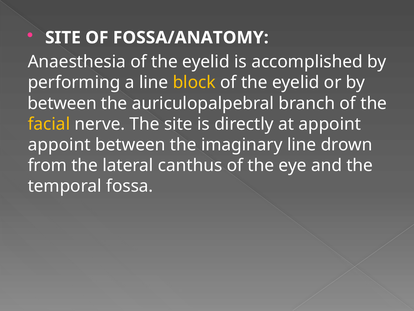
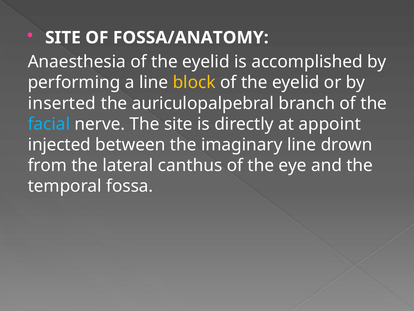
between at (62, 103): between -> inserted
facial colour: yellow -> light blue
appoint at (59, 145): appoint -> injected
